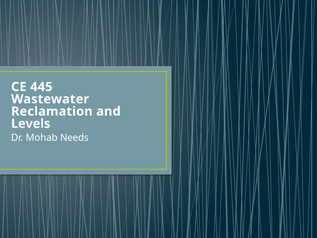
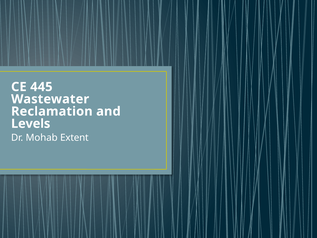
Needs: Needs -> Extent
